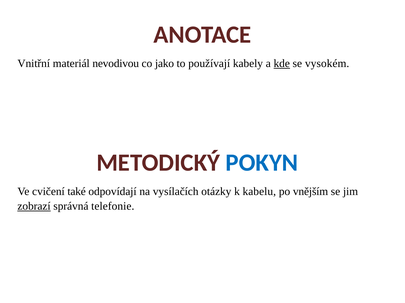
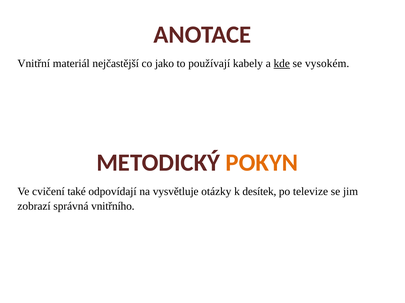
nevodivou: nevodivou -> nejčastější
POKYN colour: blue -> orange
vysílačích: vysílačích -> vysvětluje
kabelu: kabelu -> desítek
vnějším: vnějším -> televize
zobrazí underline: present -> none
telefonie: telefonie -> vnitřního
